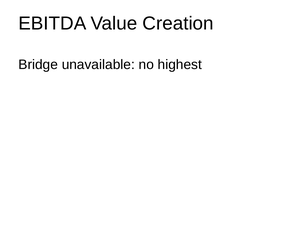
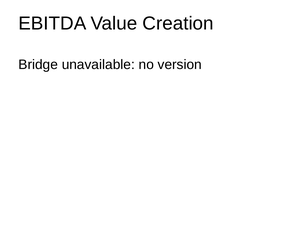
highest: highest -> version
